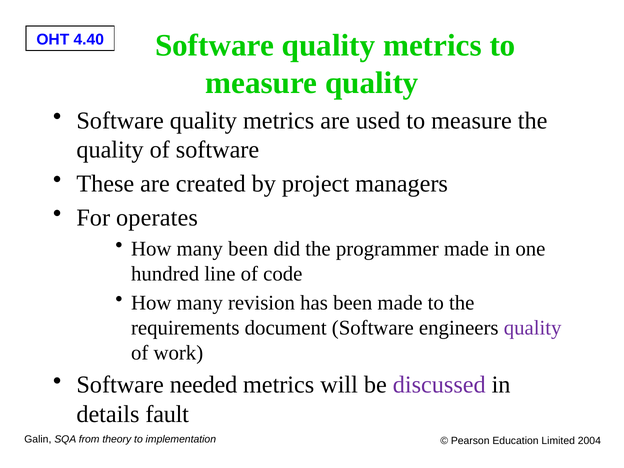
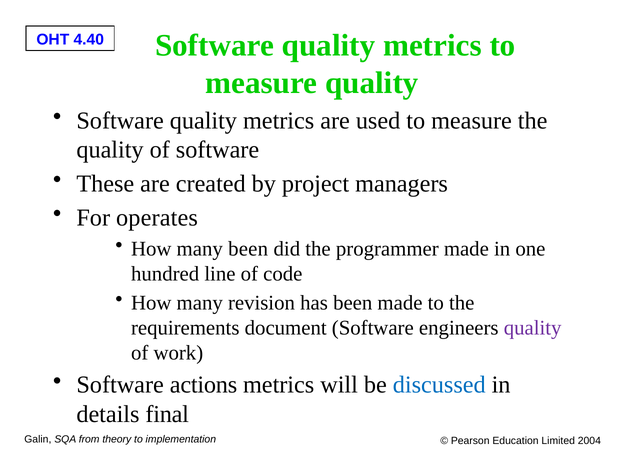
needed: needed -> actions
discussed colour: purple -> blue
fault: fault -> final
